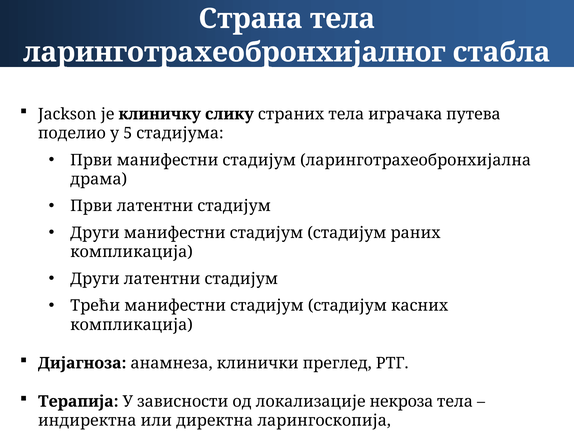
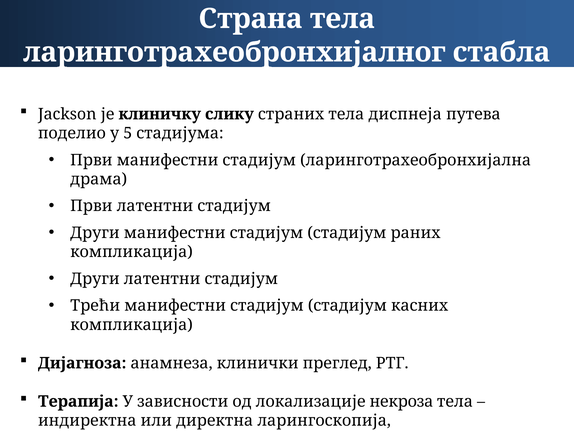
играчака: играчака -> диспнеја
